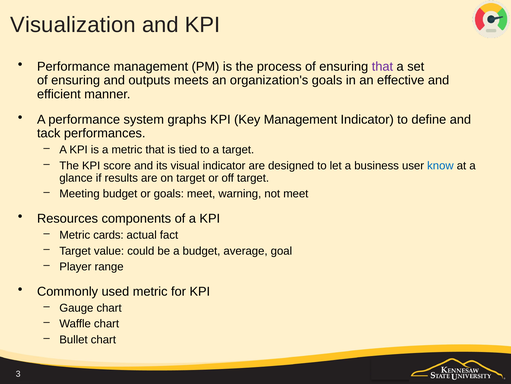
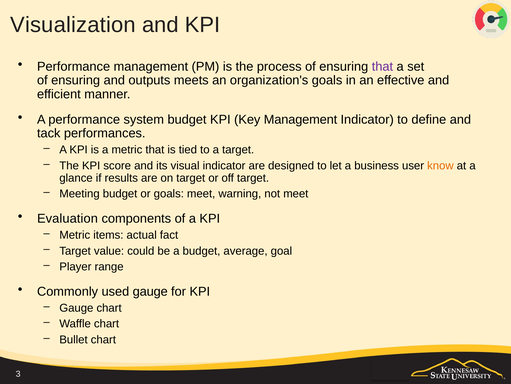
system graphs: graphs -> budget
know colour: blue -> orange
Resources: Resources -> Evaluation
cards: cards -> items
used metric: metric -> gauge
